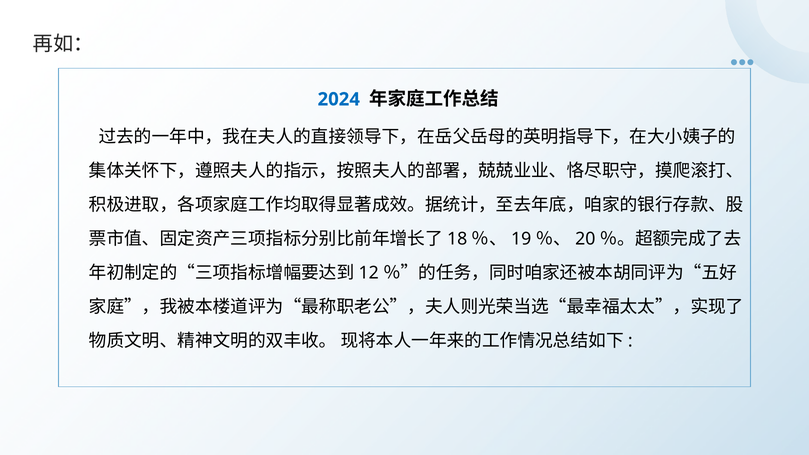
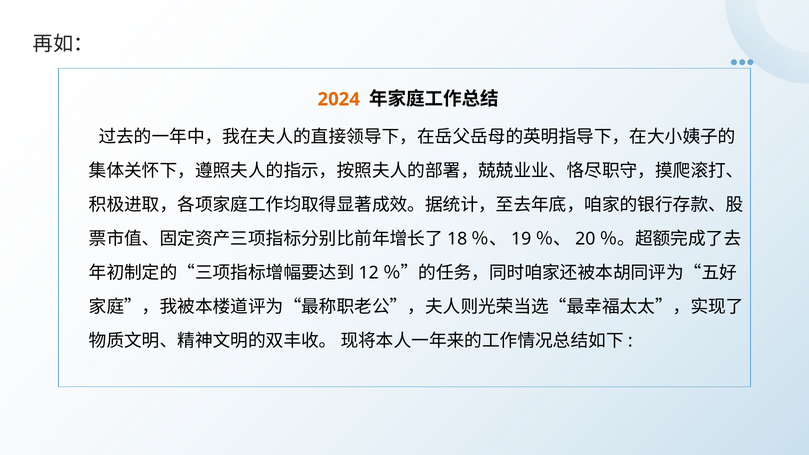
2024 colour: blue -> orange
